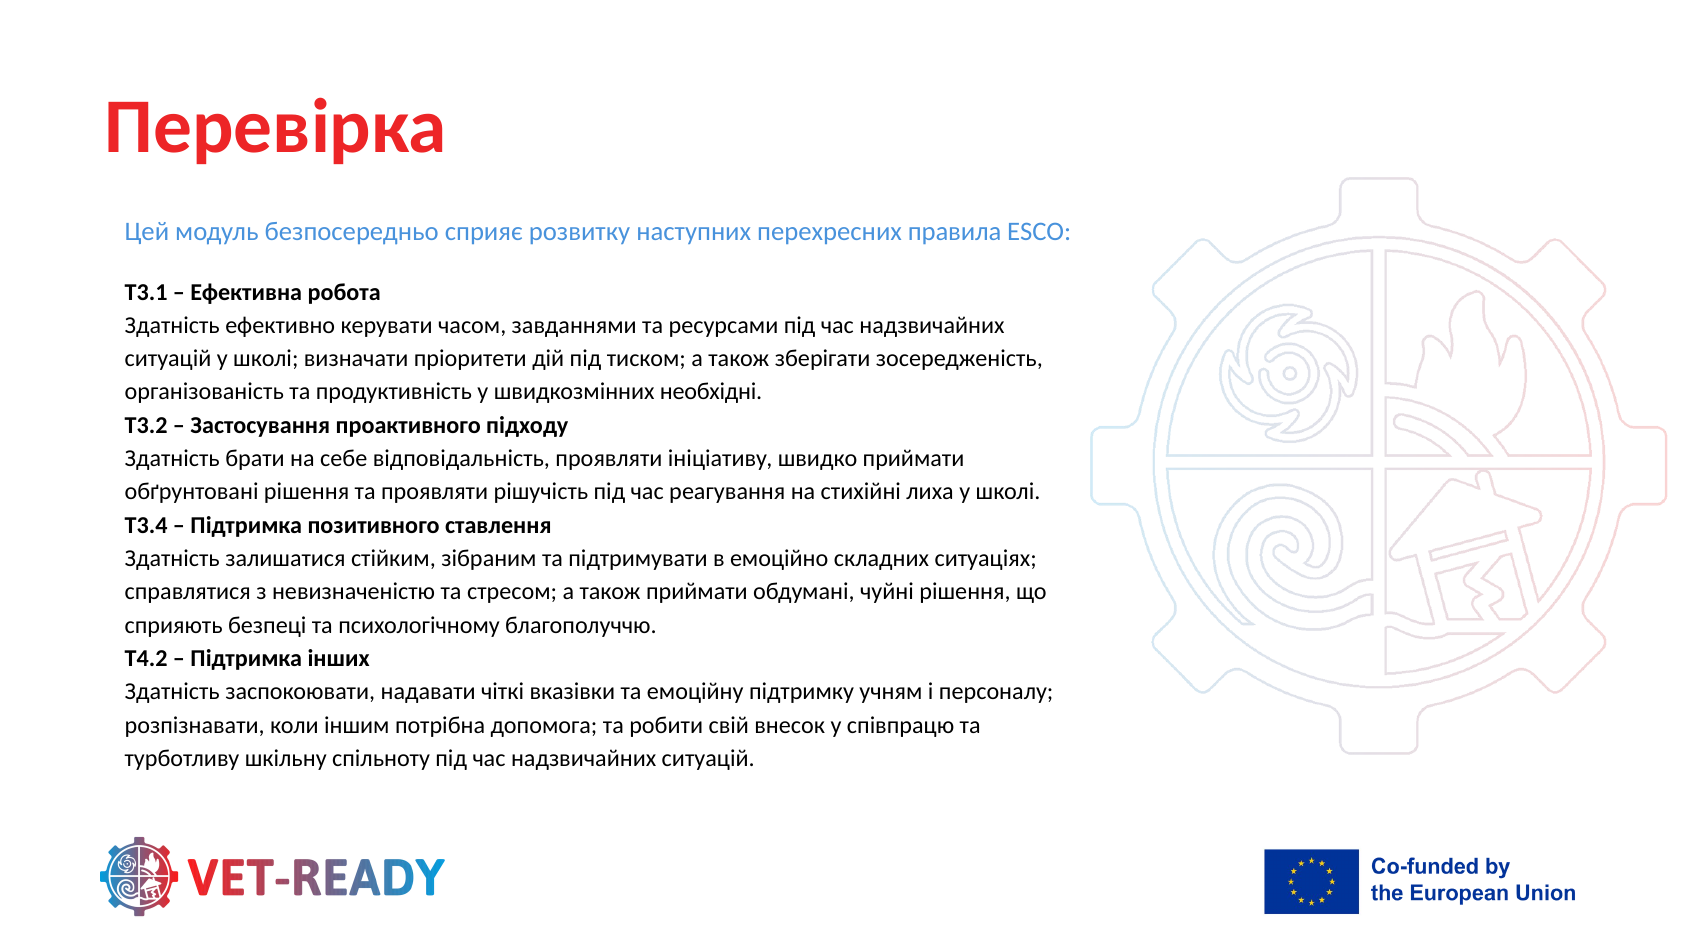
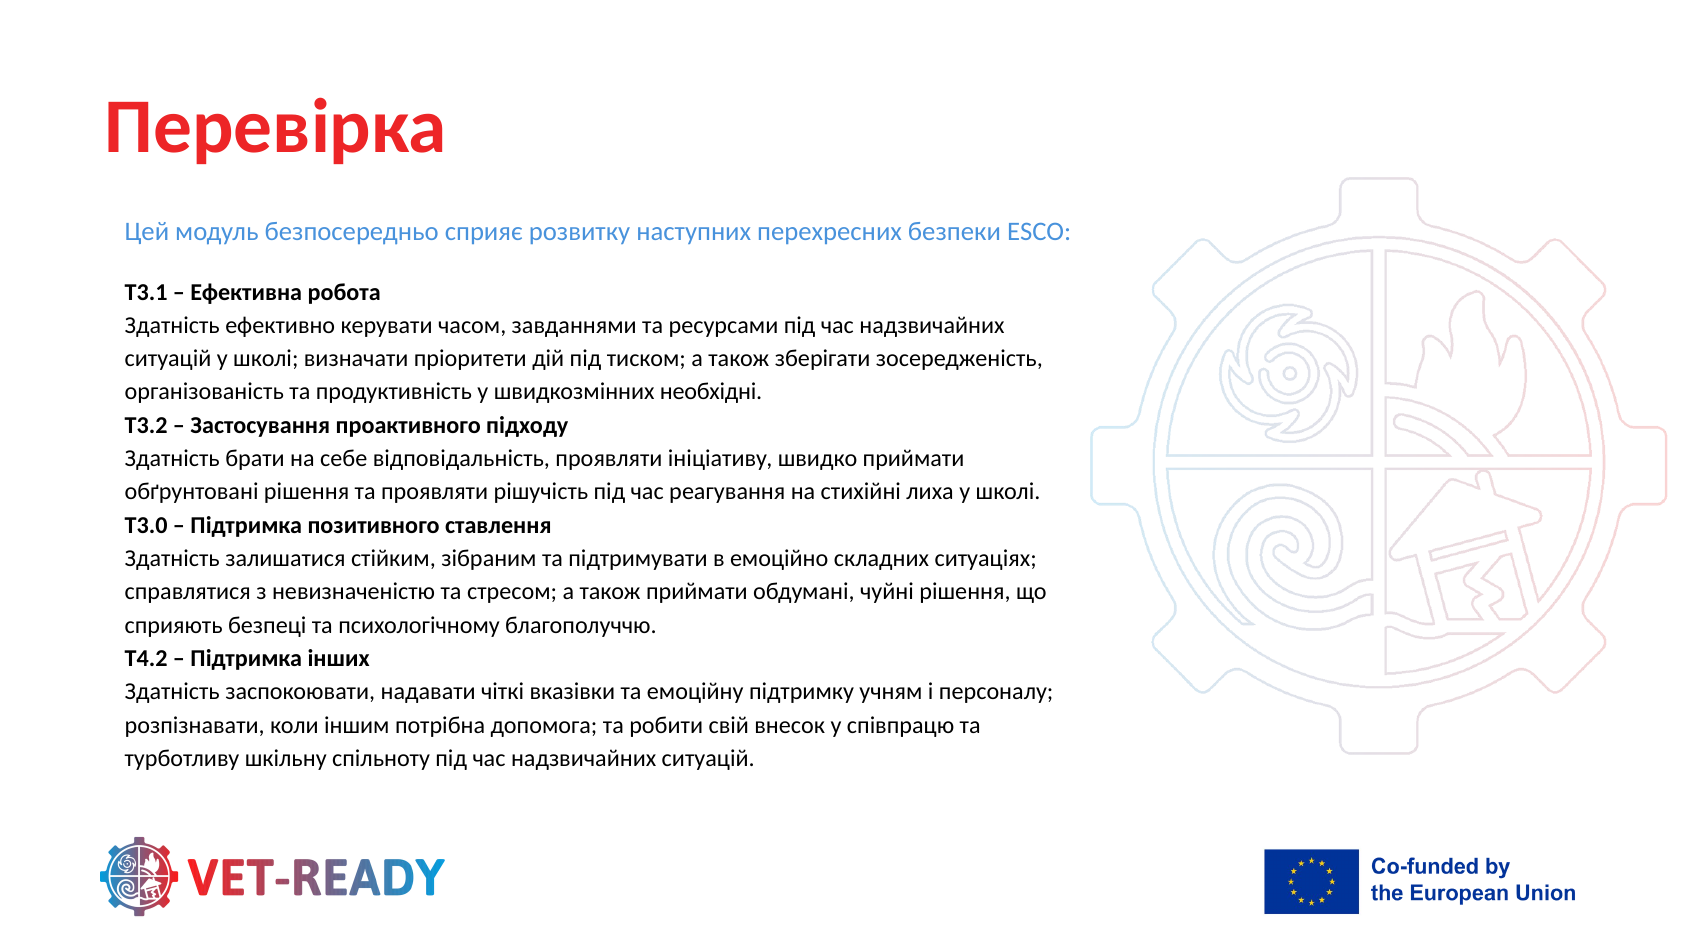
правила: правила -> безпеки
T3.4: T3.4 -> T3.0
